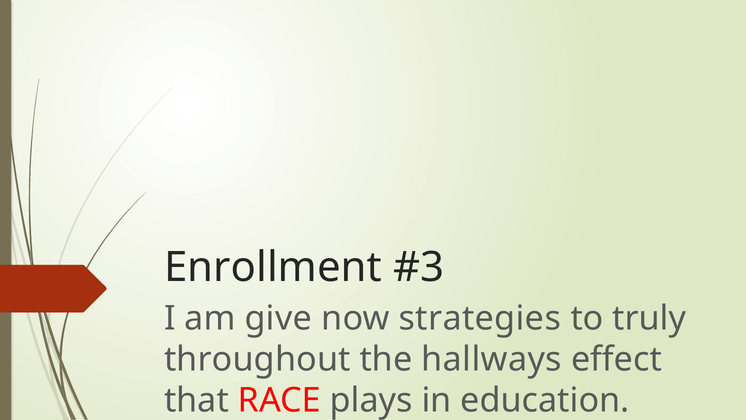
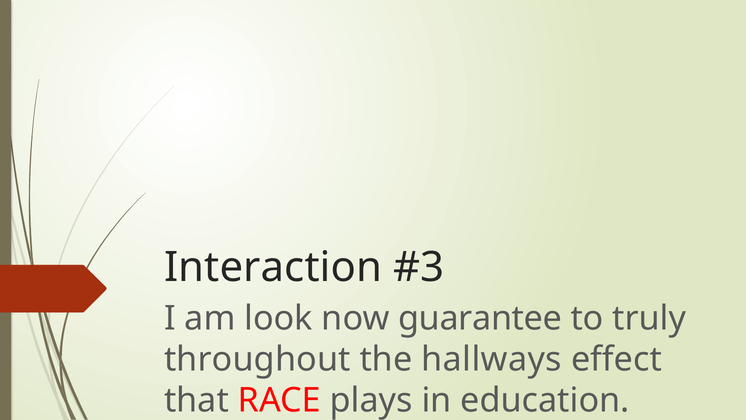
Enrollment: Enrollment -> Interaction
give: give -> look
strategies: strategies -> guarantee
